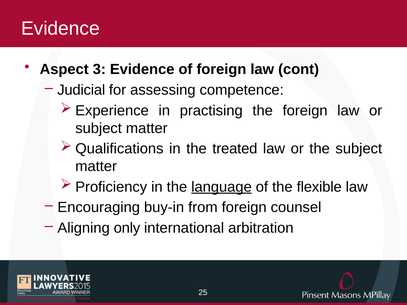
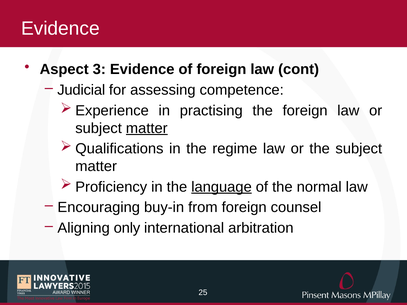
matter at (147, 128) underline: none -> present
treated: treated -> regime
flexible: flexible -> normal
